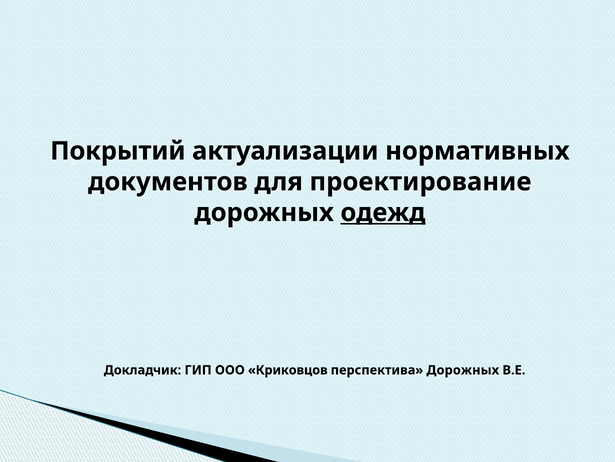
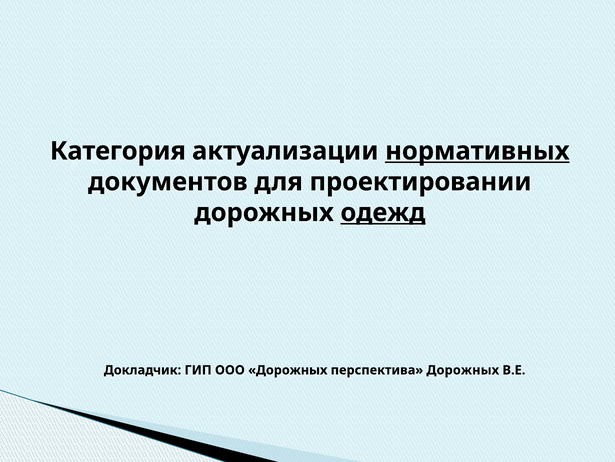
Покрытий: Покрытий -> Категория
нормативных underline: none -> present
проектирование: проектирование -> проектировании
ООО Криковцов: Криковцов -> Дорожных
